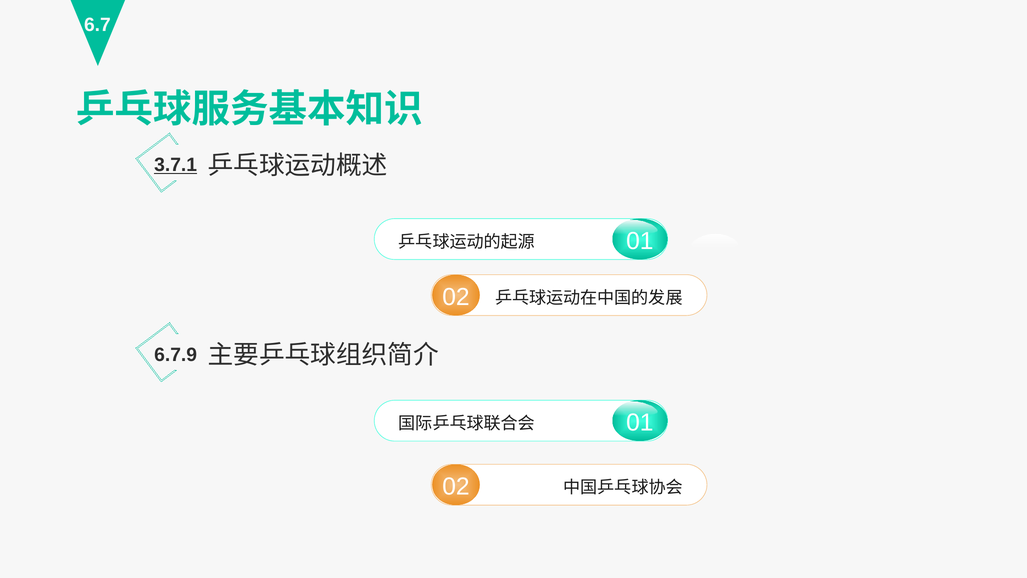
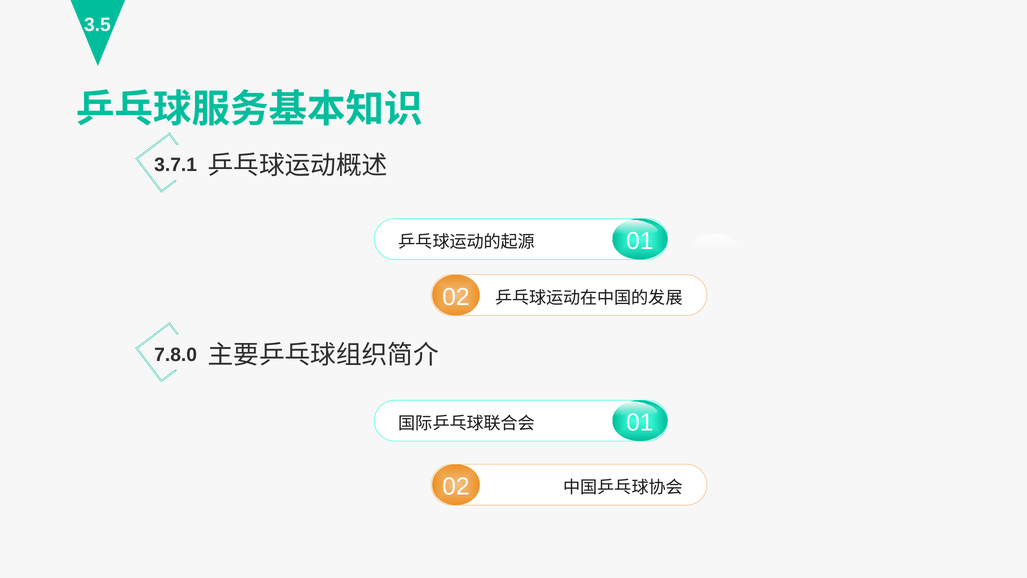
6.7: 6.7 -> 3.5
3.7.1 underline: present -> none
6.7.9: 6.7.9 -> 7.8.0
